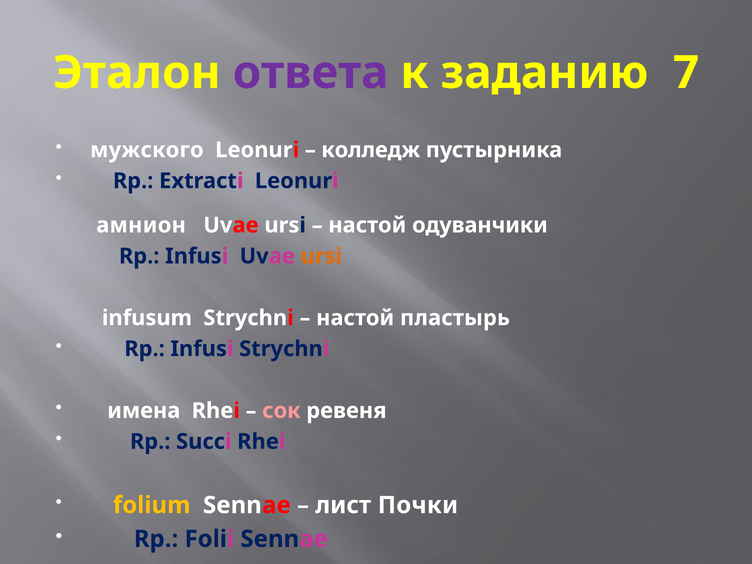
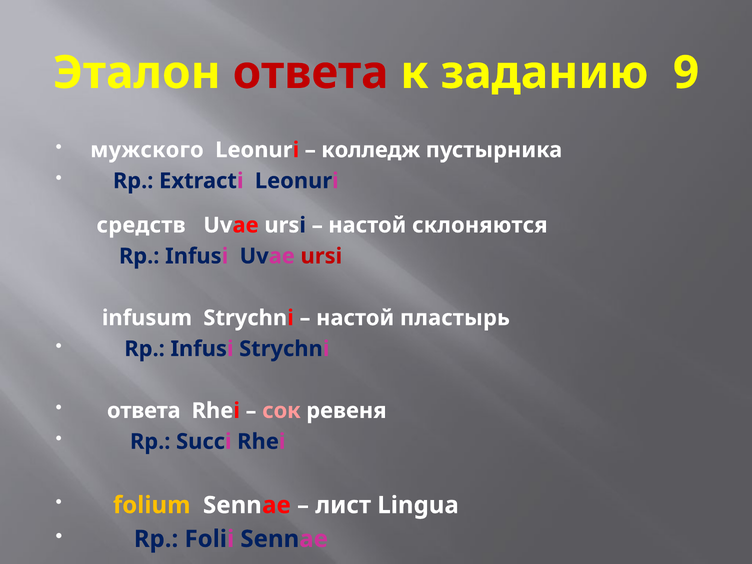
ответа at (311, 73) colour: purple -> red
7: 7 -> 9
амнион: амнион -> средств
одуванчики: одуванчики -> склоняются
ursi at (321, 256) colour: orange -> red
имена at (144, 411): имена -> ответа
Почки: Почки -> Lingua
